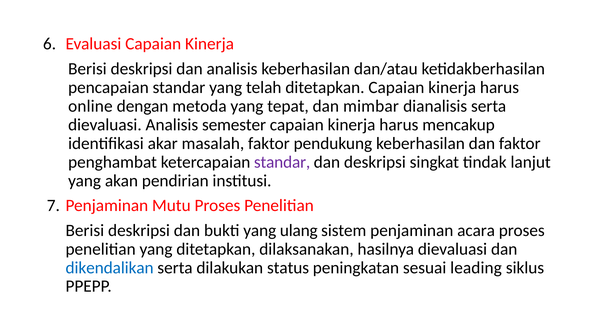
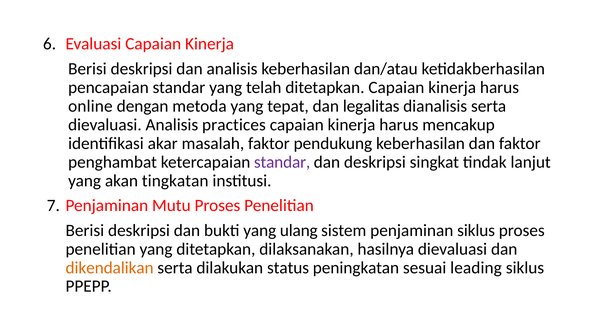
mimbar: mimbar -> legalitas
semester: semester -> practices
pendirian: pendirian -> tingkatan
penjaminan acara: acara -> siklus
dikendalikan colour: blue -> orange
